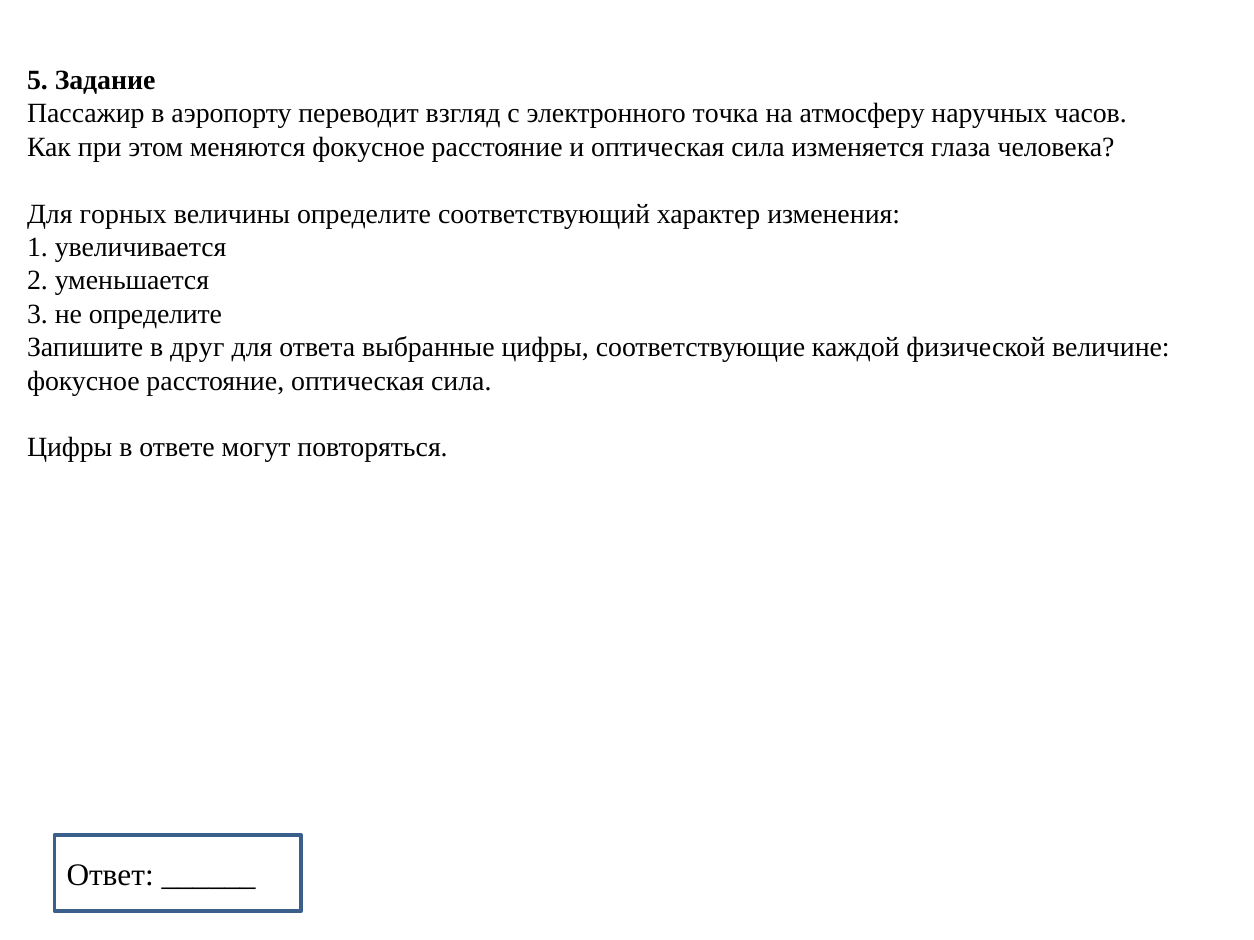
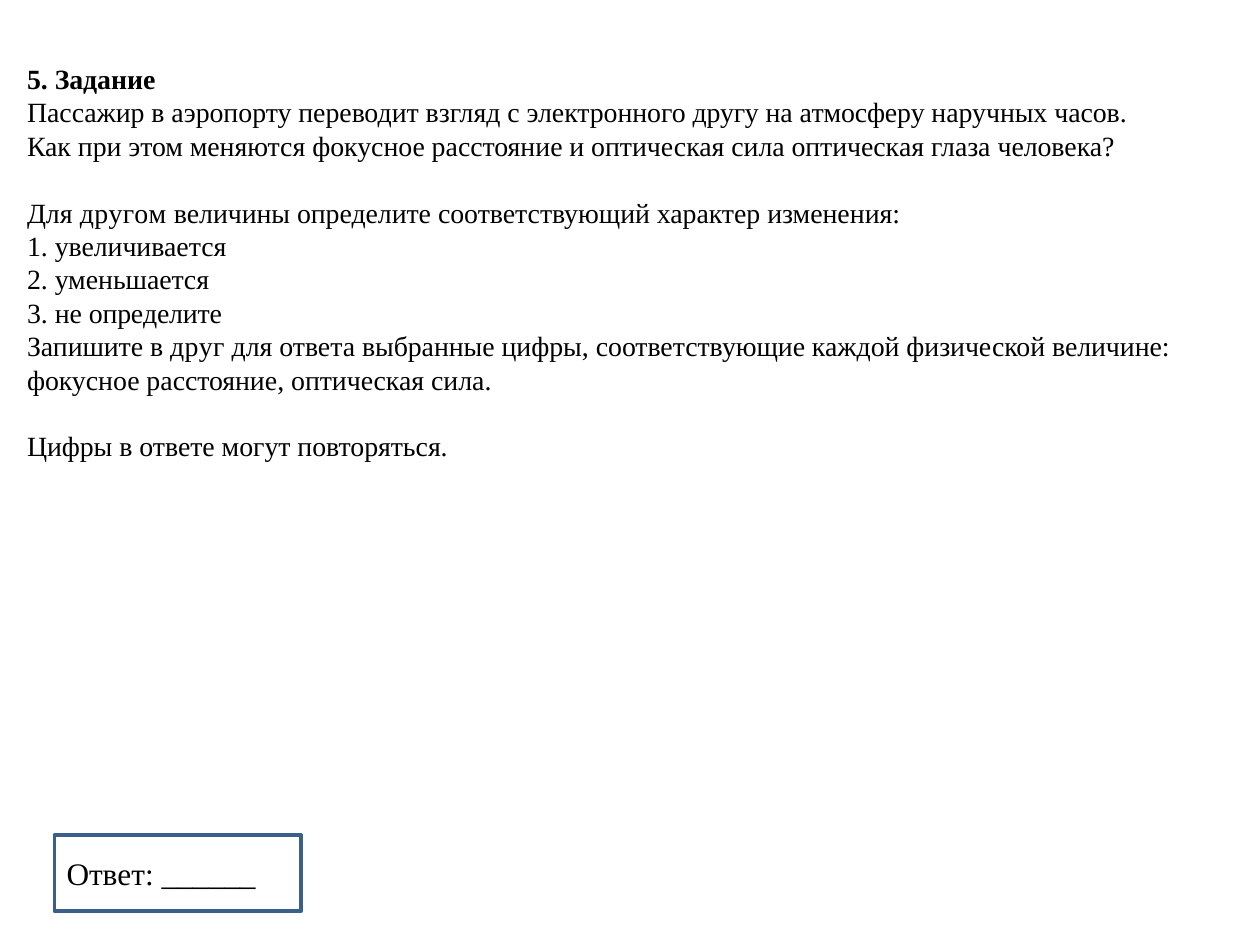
точка: точка -> другу
сила изменяется: изменяется -> оптическая
горных: горных -> другом
